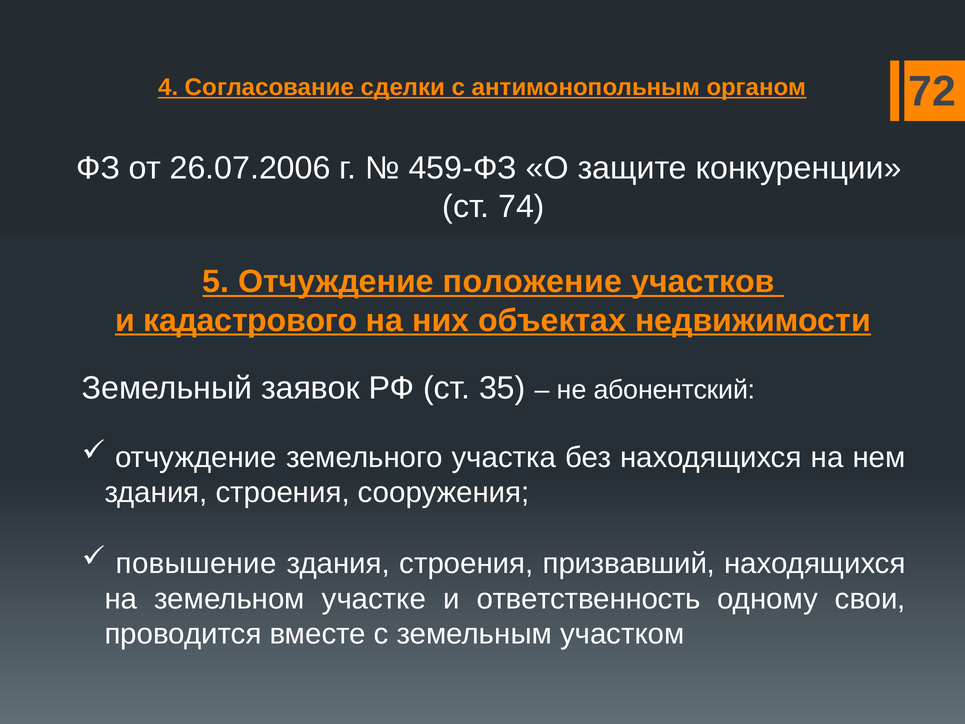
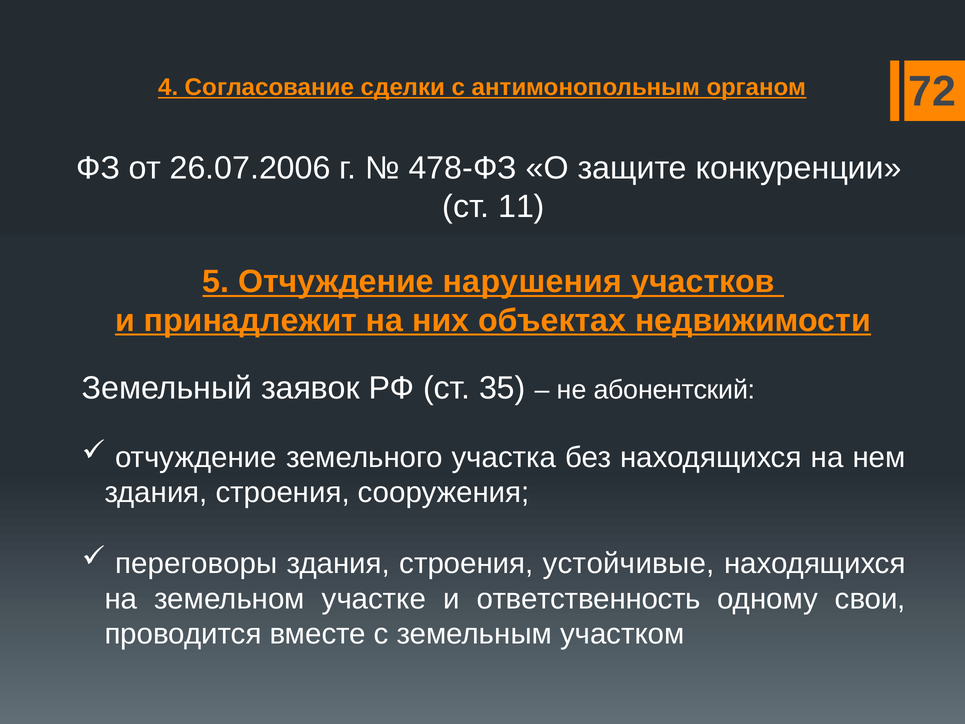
459-ФЗ: 459-ФЗ -> 478-ФЗ
74: 74 -> 11
положение: положение -> нарушения
кадастрового: кадастрового -> принадлежит
повышение: повышение -> переговоры
призвавший: призвавший -> устойчивые
